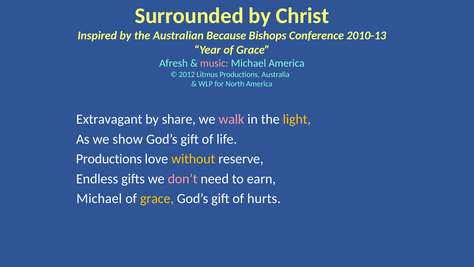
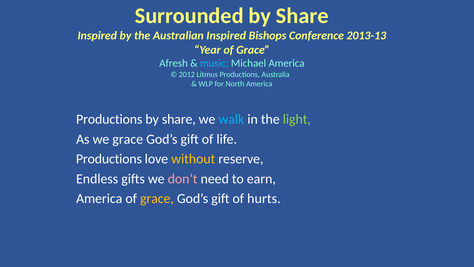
Surrounded by Christ: Christ -> Share
Australian Because: Because -> Inspired
2010-13: 2010-13 -> 2013-13
music colour: pink -> light blue
Extravagant at (109, 119): Extravagant -> Productions
walk colour: pink -> light blue
light colour: yellow -> light green
we show: show -> grace
Michael at (99, 198): Michael -> America
